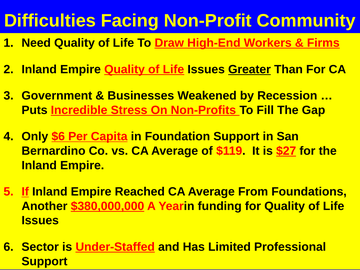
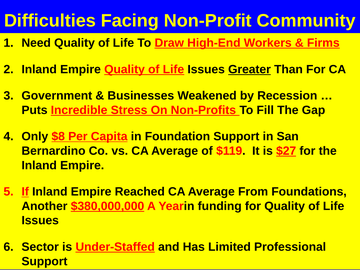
$6: $6 -> $8
